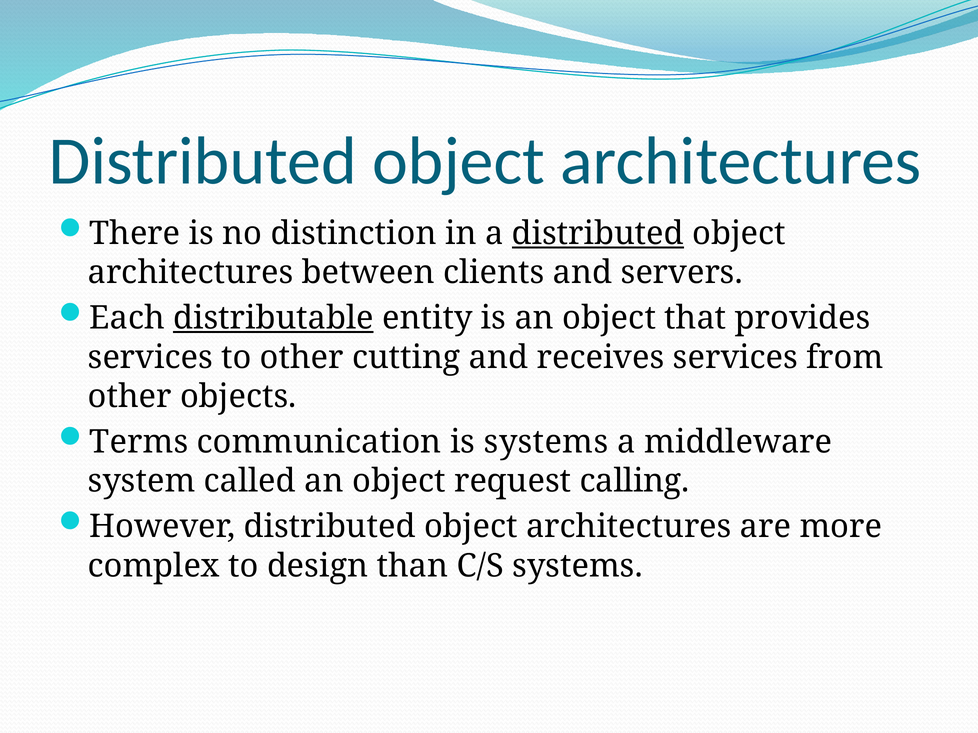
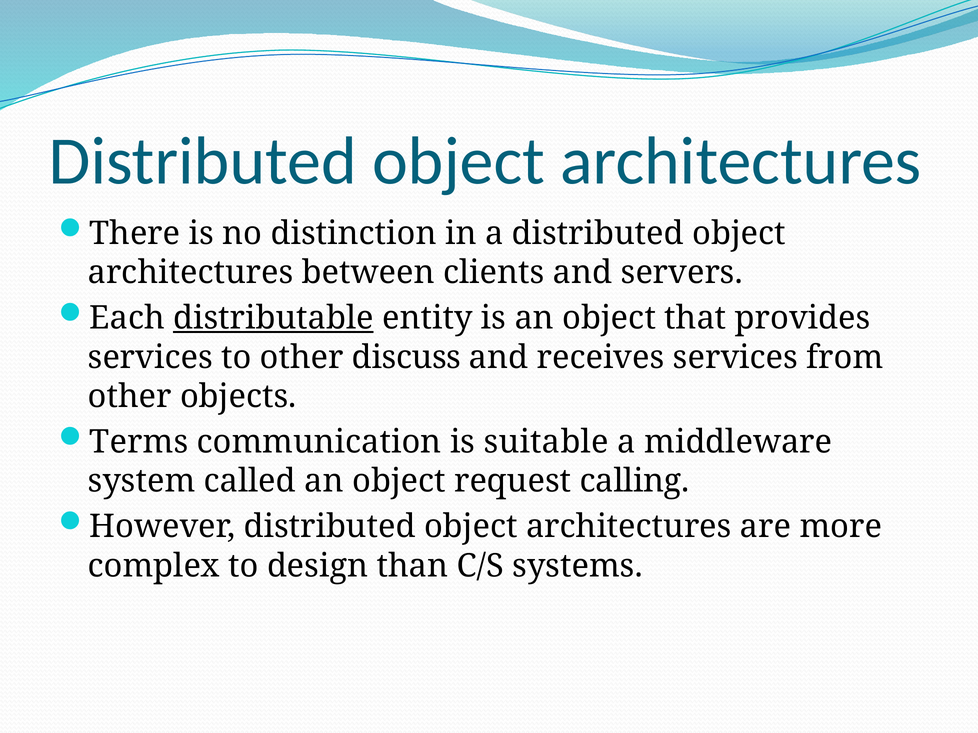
distributed at (598, 234) underline: present -> none
cutting: cutting -> discuss
is systems: systems -> suitable
